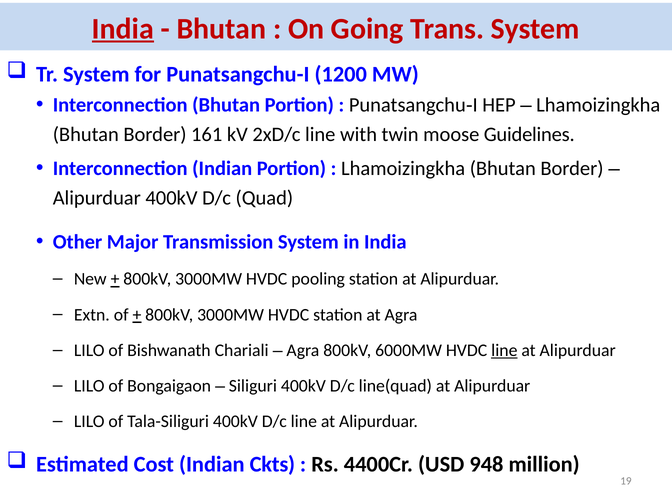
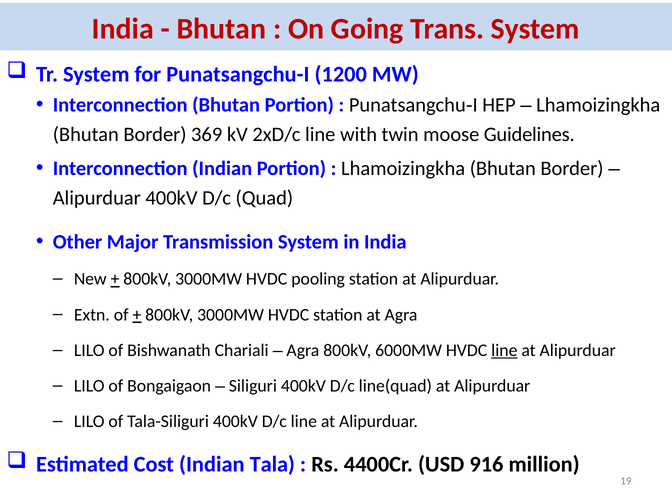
India at (123, 29) underline: present -> none
161: 161 -> 369
Ckts: Ckts -> Tala
948: 948 -> 916
